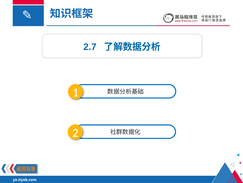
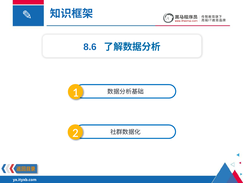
2.7: 2.7 -> 8.6
